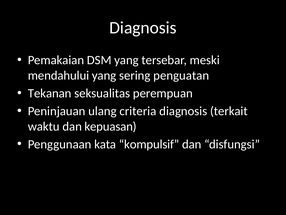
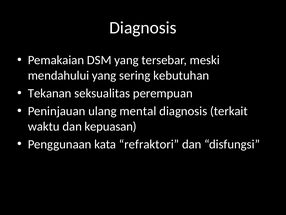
penguatan: penguatan -> kebutuhan
criteria: criteria -> mental
kompulsif: kompulsif -> refraktori
